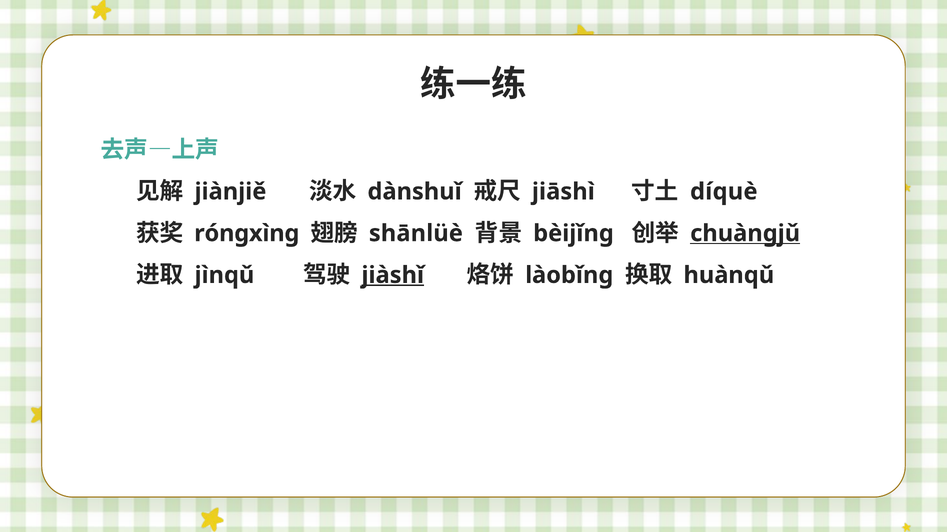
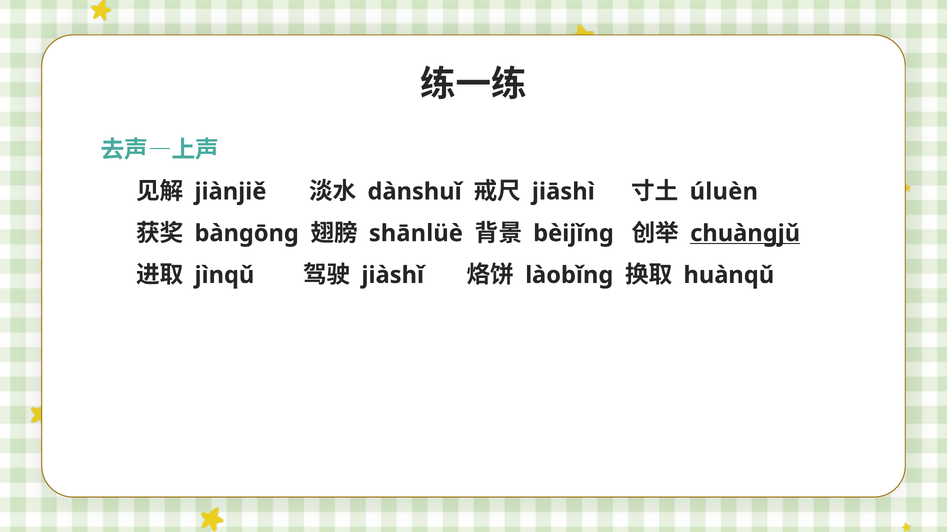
díquè: díquè -> úluèn
róngxìng: róngxìng -> bàngōng
jiàshǐ underline: present -> none
